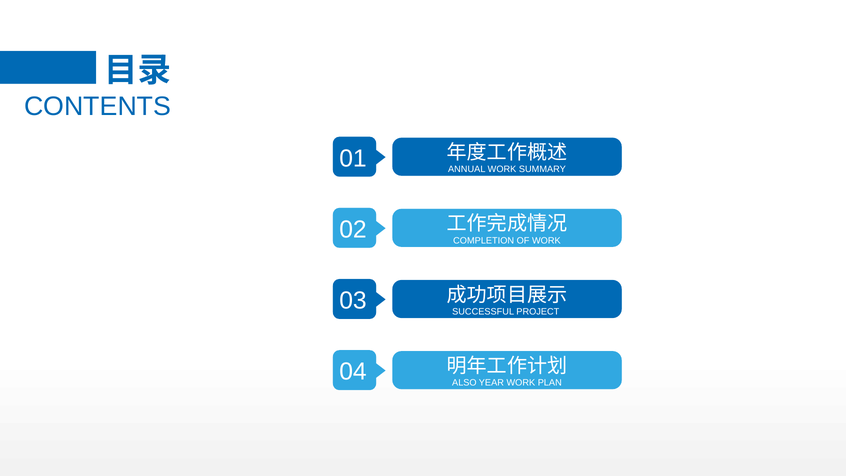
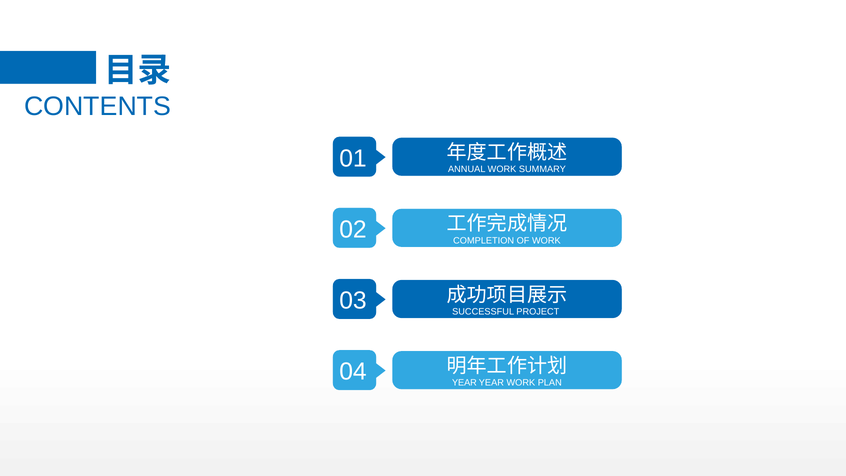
ALSO at (464, 383): ALSO -> YEAR
